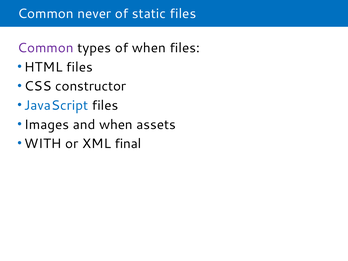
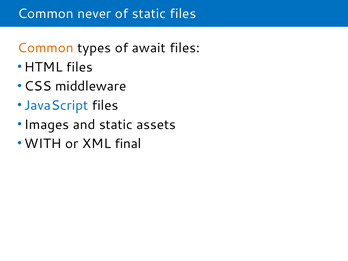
Common at (46, 48) colour: purple -> orange
of when: when -> await
constructor: constructor -> middleware
and when: when -> static
